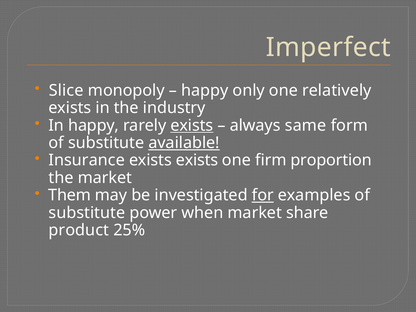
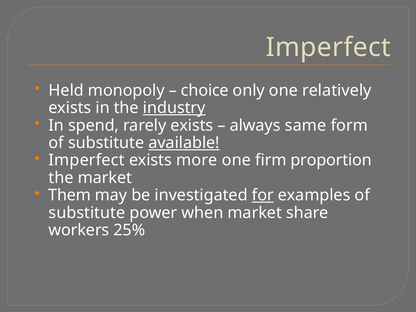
Slice: Slice -> Held
happy at (205, 90): happy -> choice
industry underline: none -> present
In happy: happy -> spend
exists at (192, 125) underline: present -> none
Insurance at (87, 160): Insurance -> Imperfect
exists exists: exists -> more
product: product -> workers
